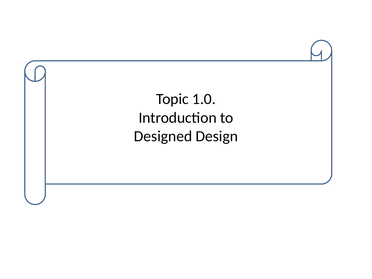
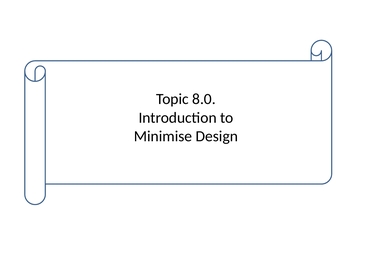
1.0: 1.0 -> 8.0
Designed: Designed -> Minimise
